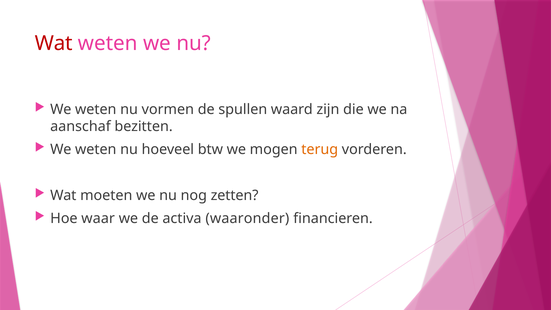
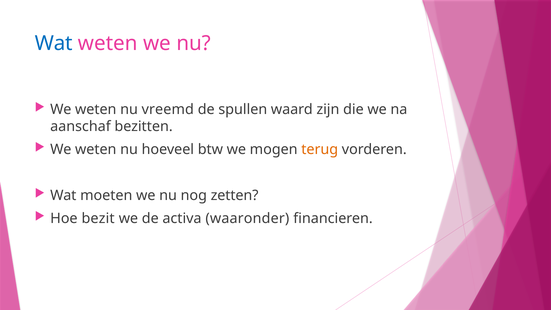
Wat at (54, 43) colour: red -> blue
vormen: vormen -> vreemd
waar: waar -> bezit
